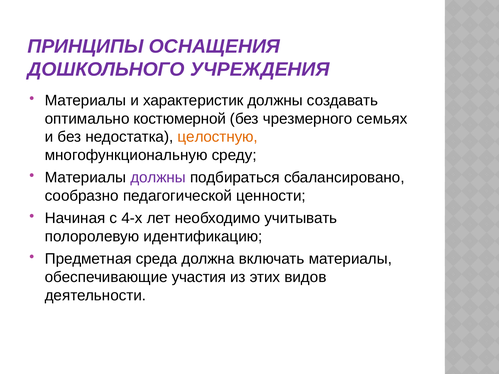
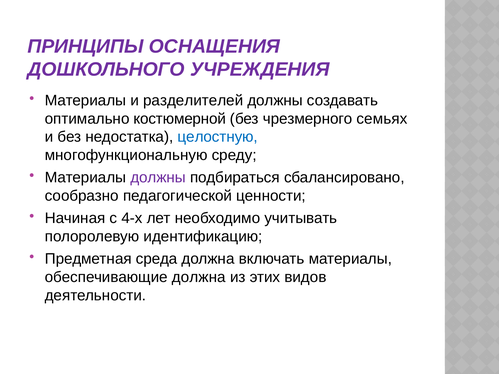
характеристик: характеристик -> разделителей
целостную colour: orange -> blue
обеспечивающие участия: участия -> должна
